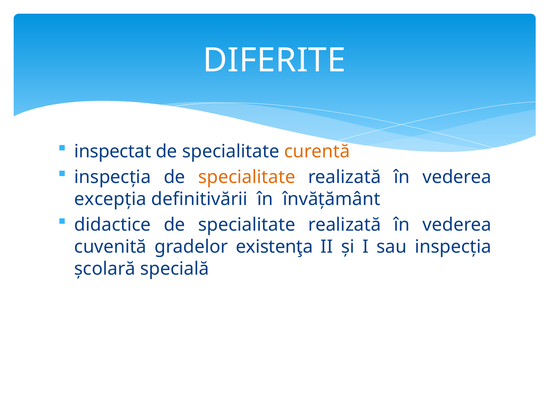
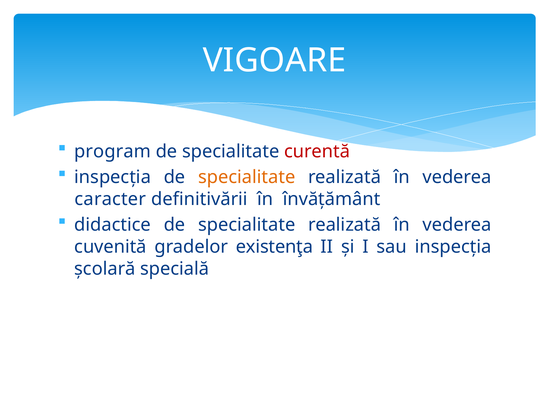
DIFERITE: DIFERITE -> VIGOARE
inspectat: inspectat -> program
curentă colour: orange -> red
excepția: excepția -> caracter
